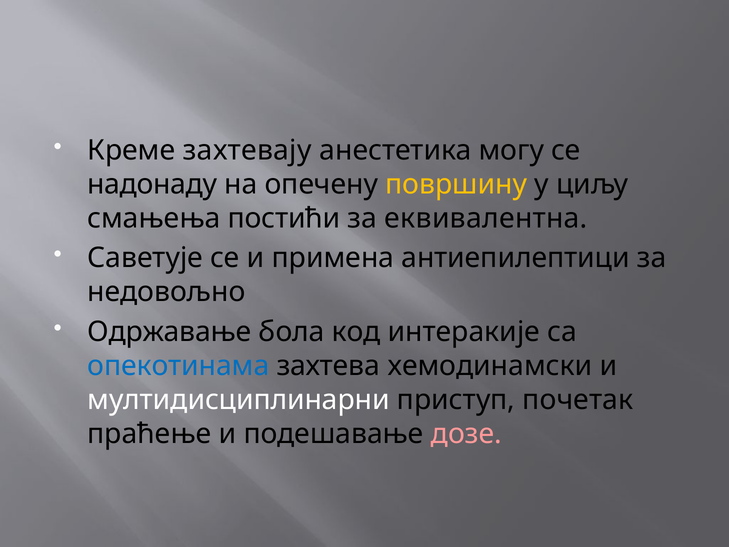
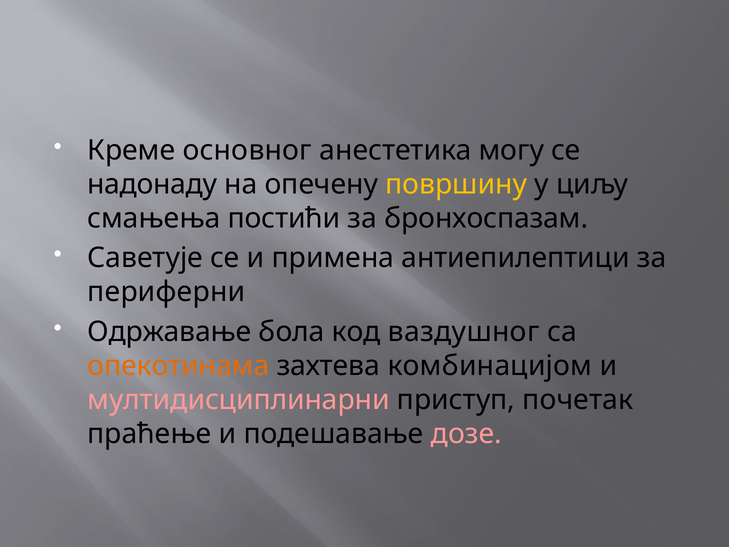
захтевају: захтевају -> основног
еквивалентна: еквивалентна -> бронхоспазам
недовољно: недовољно -> периферни
интеракије: интеракије -> ваздушног
опекотинама colour: blue -> orange
хемодинамски: хемодинамски -> комбинацијом
мултидисциплинарни colour: white -> pink
